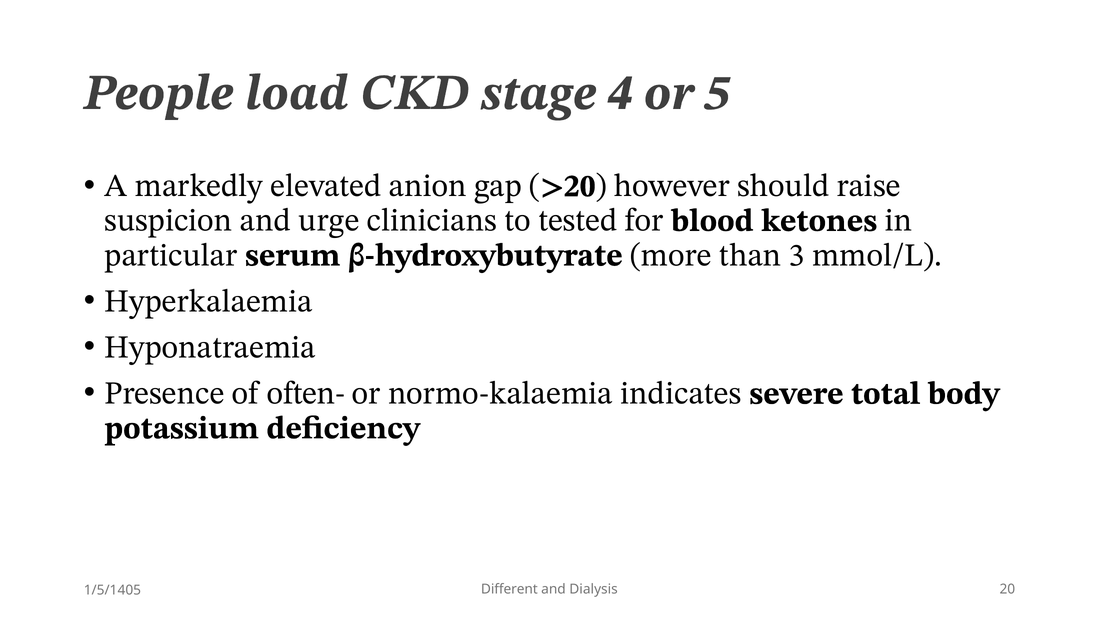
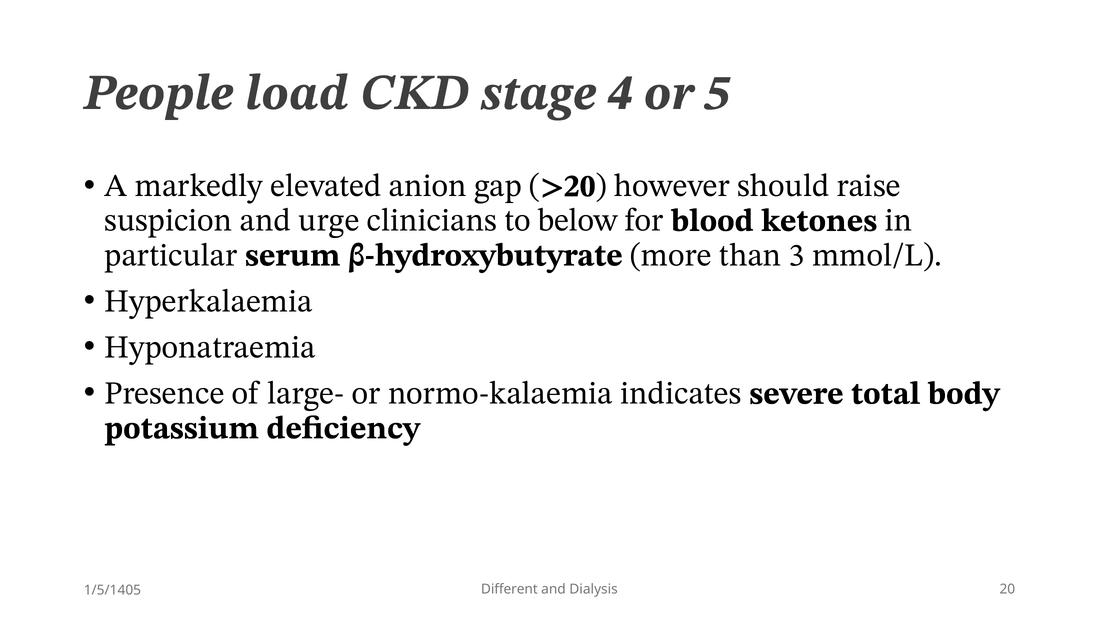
tested: tested -> below
often-: often- -> large-
